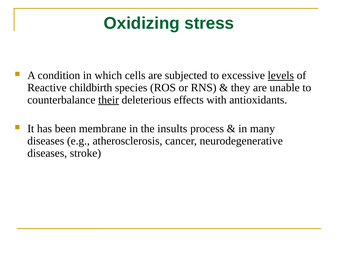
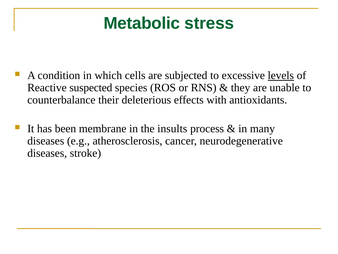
Oxidizing: Oxidizing -> Metabolic
childbirth: childbirth -> suspected
their underline: present -> none
